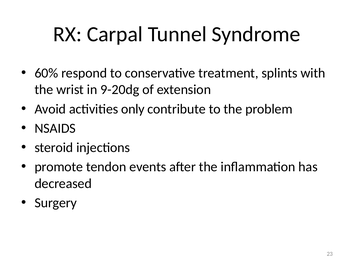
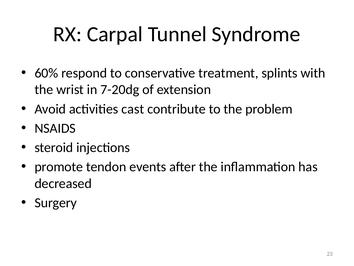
9-20dg: 9-20dg -> 7-20dg
only: only -> cast
